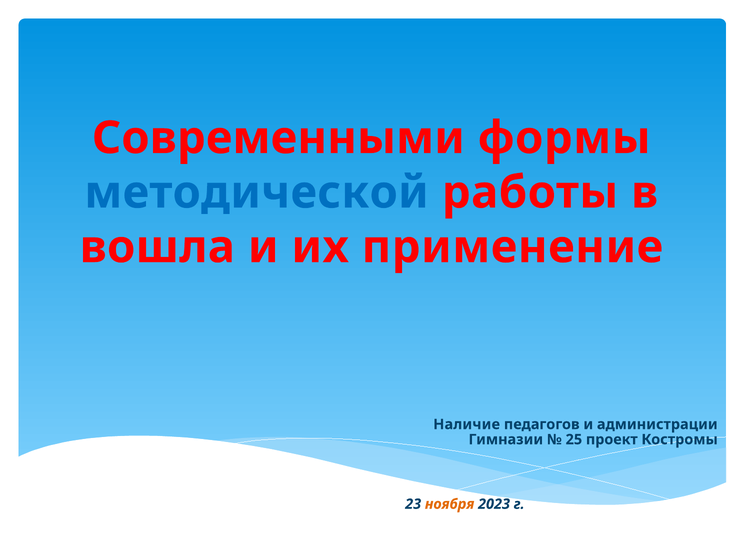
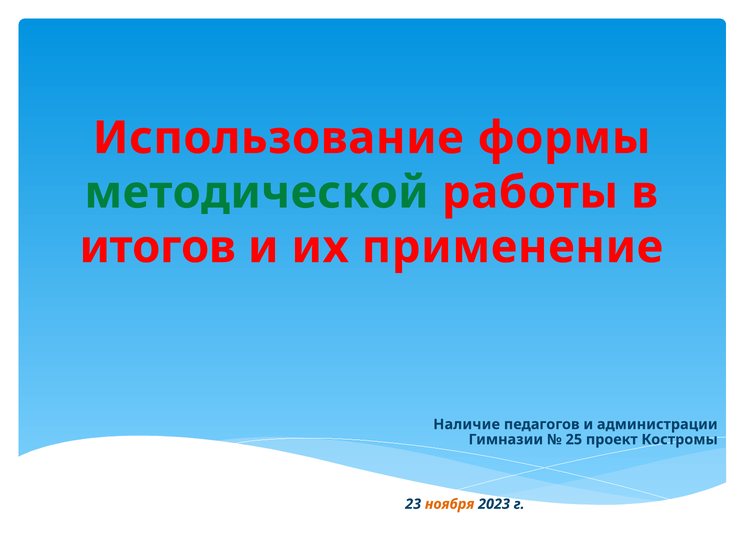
Современными: Современными -> Использование
методической colour: blue -> green
вошла: вошла -> итогов
